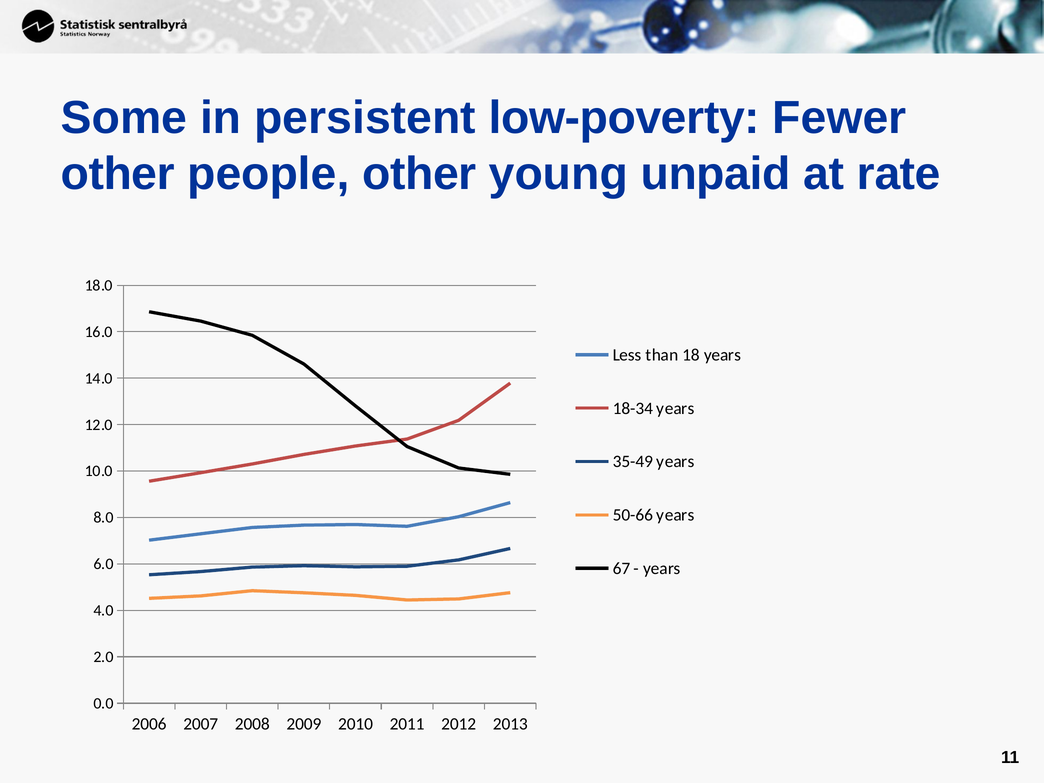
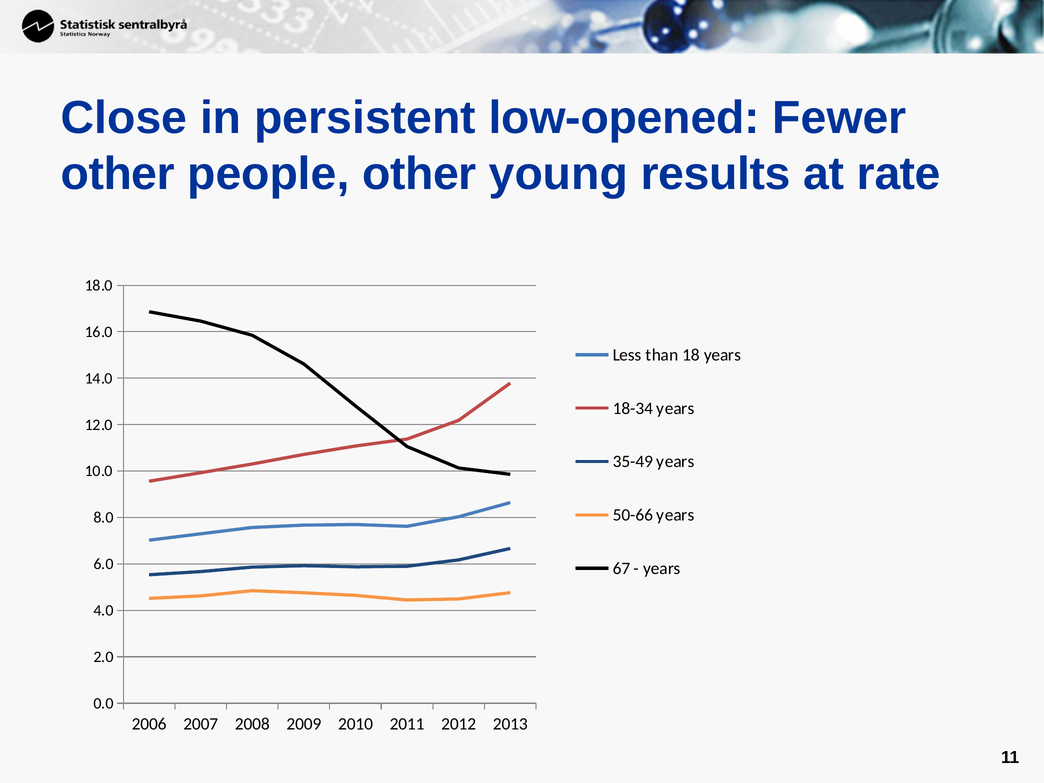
Some: Some -> Close
low-poverty: low-poverty -> low-opened
unpaid: unpaid -> results
